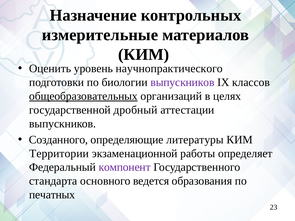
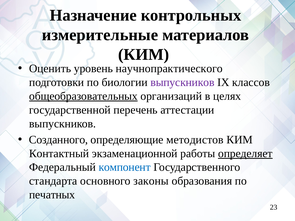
дробный: дробный -> перечень
литературы: литературы -> методистов
Территории: Территории -> Контактный
определяет underline: none -> present
компонент colour: purple -> blue
ведется: ведется -> законы
